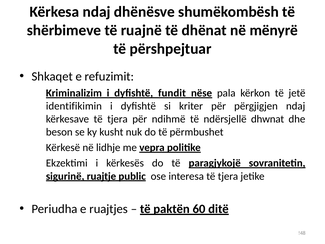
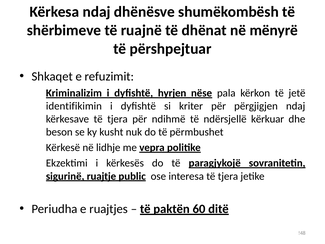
fundit: fundit -> hyrjen
dhwnat: dhwnat -> kërkuar
